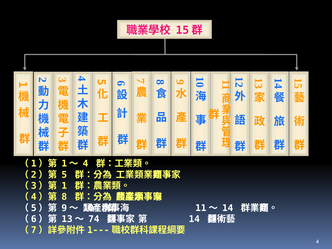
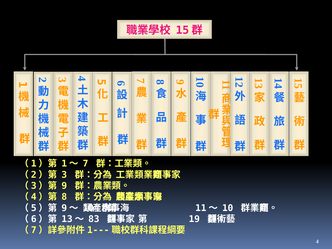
1～ 4: 4 -> 7
5 at (64, 175): 5 -> 3
1 at (64, 186): 1 -> 9
11～ 14: 14 -> 10
74: 74 -> 83
14 at (194, 219): 14 -> 19
